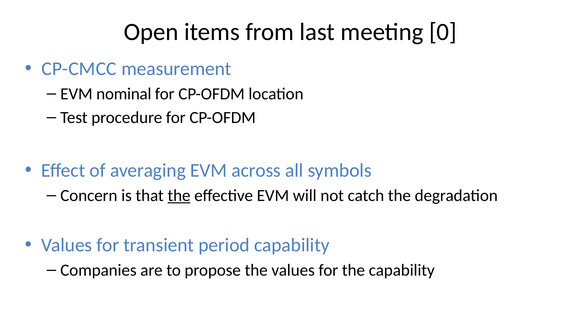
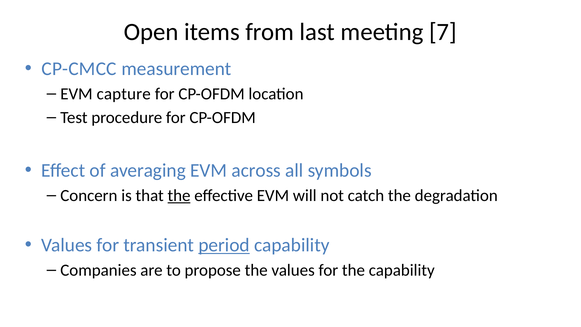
0: 0 -> 7
nominal: nominal -> capture
period underline: none -> present
